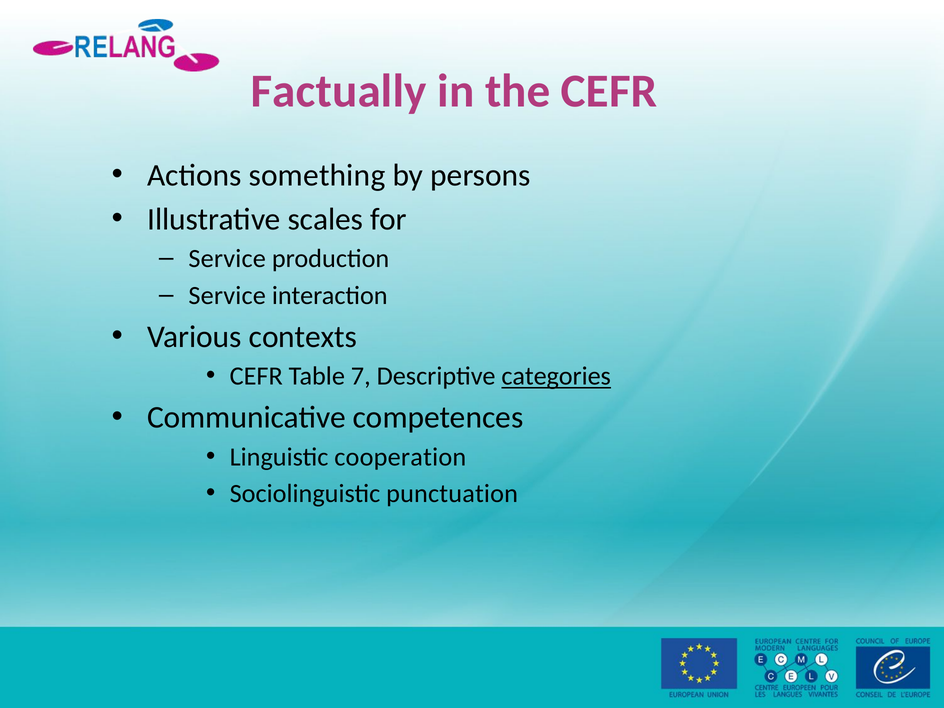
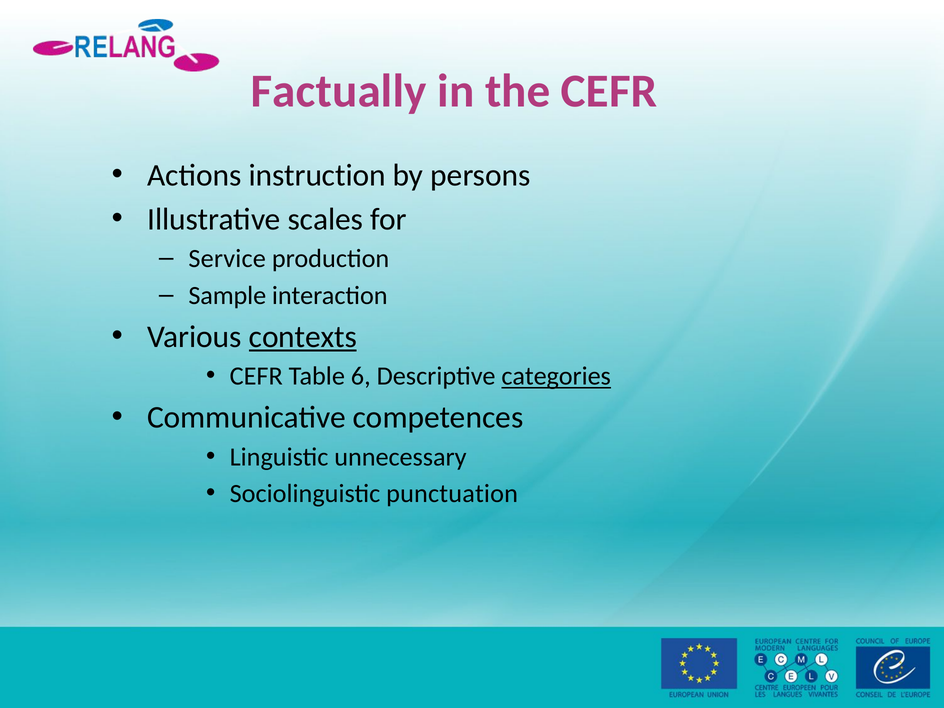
something: something -> instruction
Service at (227, 296): Service -> Sample
contexts underline: none -> present
7: 7 -> 6
cooperation: cooperation -> unnecessary
